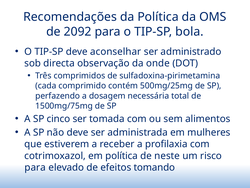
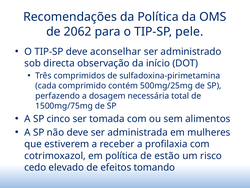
2092: 2092 -> 2062
bola: bola -> pele
onde: onde -> início
neste: neste -> estão
para at (35, 167): para -> cedo
